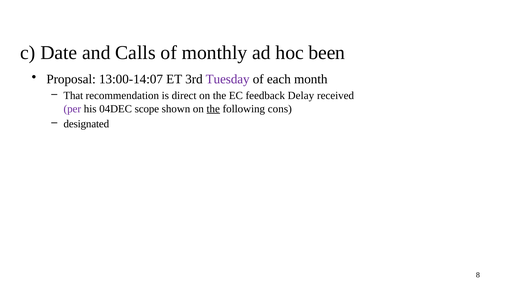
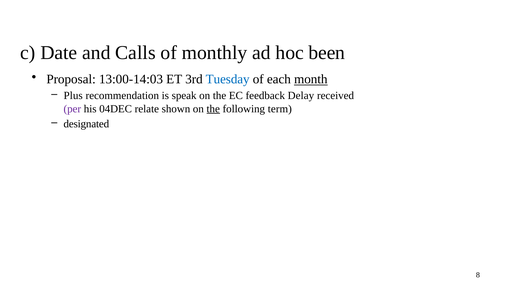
13:00-14:07: 13:00-14:07 -> 13:00-14:03
Tuesday colour: purple -> blue
month underline: none -> present
That: That -> Plus
direct: direct -> speak
scope: scope -> relate
cons: cons -> term
